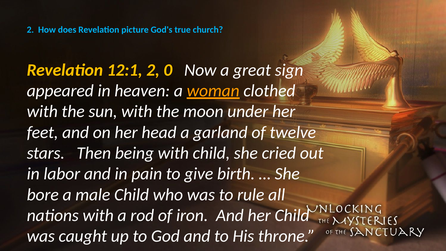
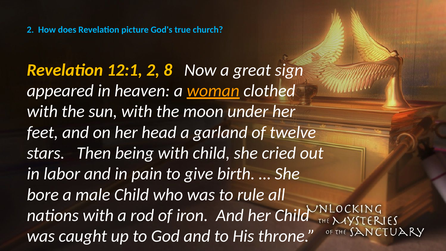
0: 0 -> 8
